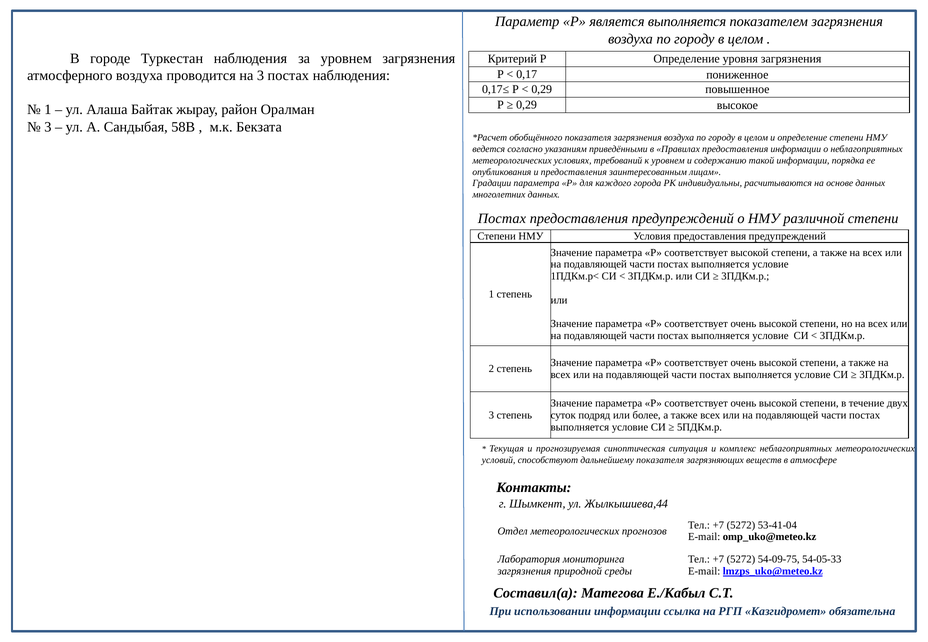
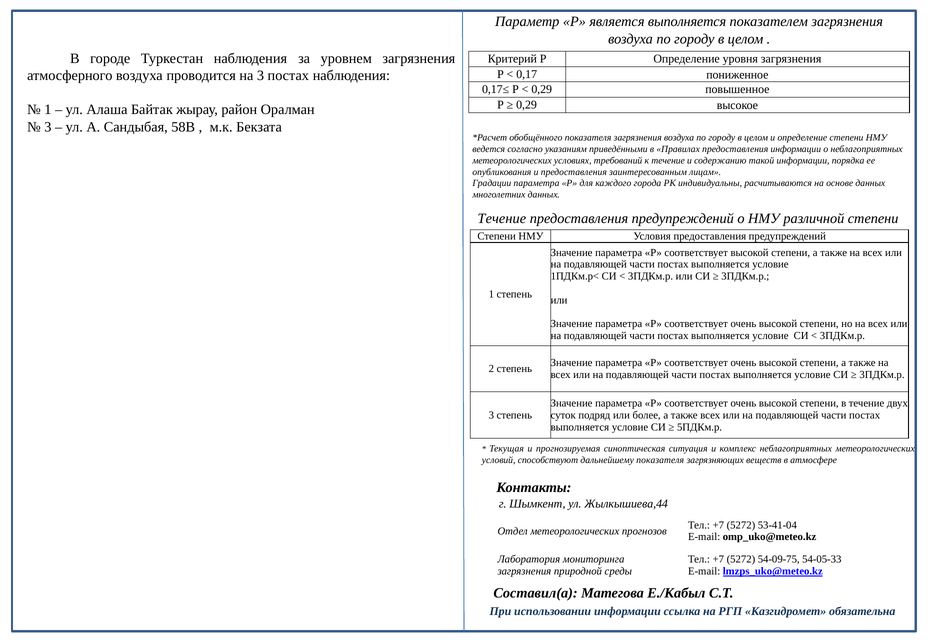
к уровнем: уровнем -> течение
Постах at (502, 219): Постах -> Течение
